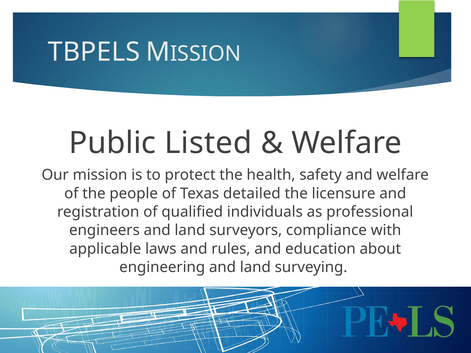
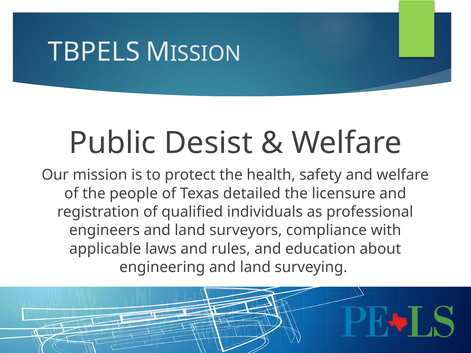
Listed: Listed -> Desist
